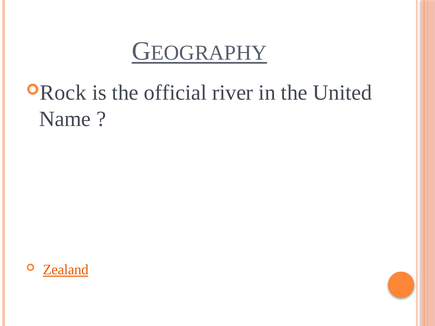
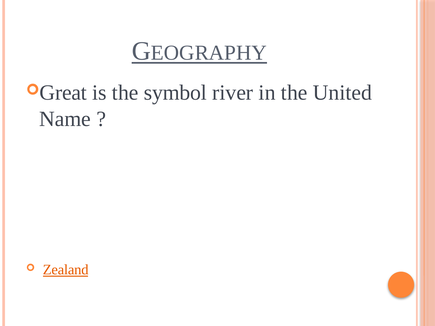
Rock: Rock -> Great
official: official -> symbol
